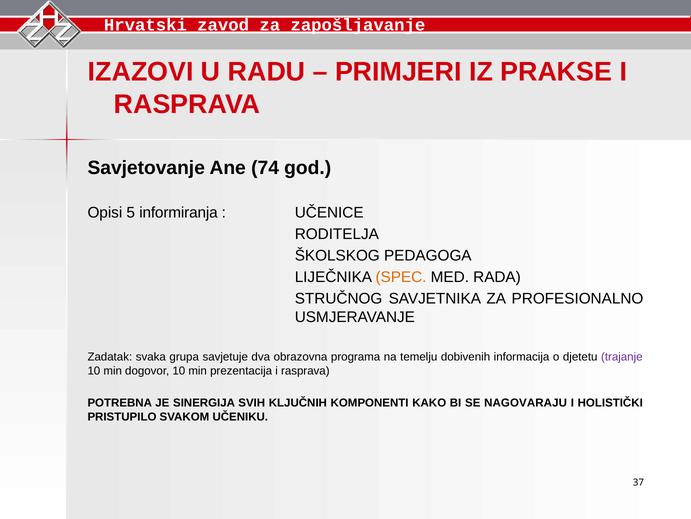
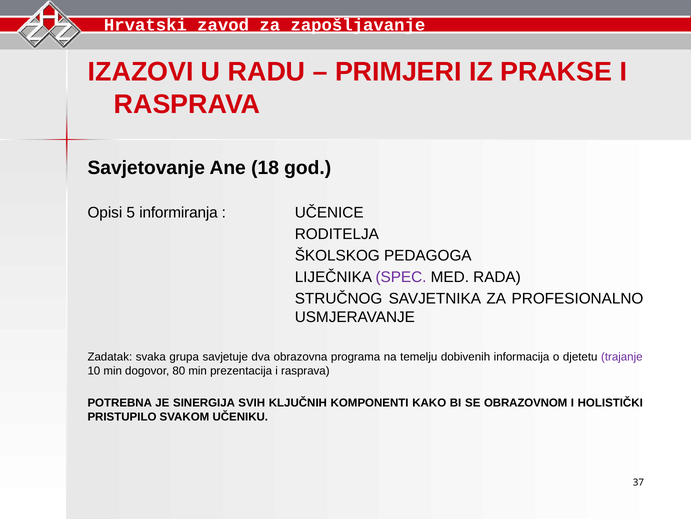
74: 74 -> 18
SPEC colour: orange -> purple
dogovor 10: 10 -> 80
NAGOVARAJU: NAGOVARAJU -> OBRAZOVNOM
